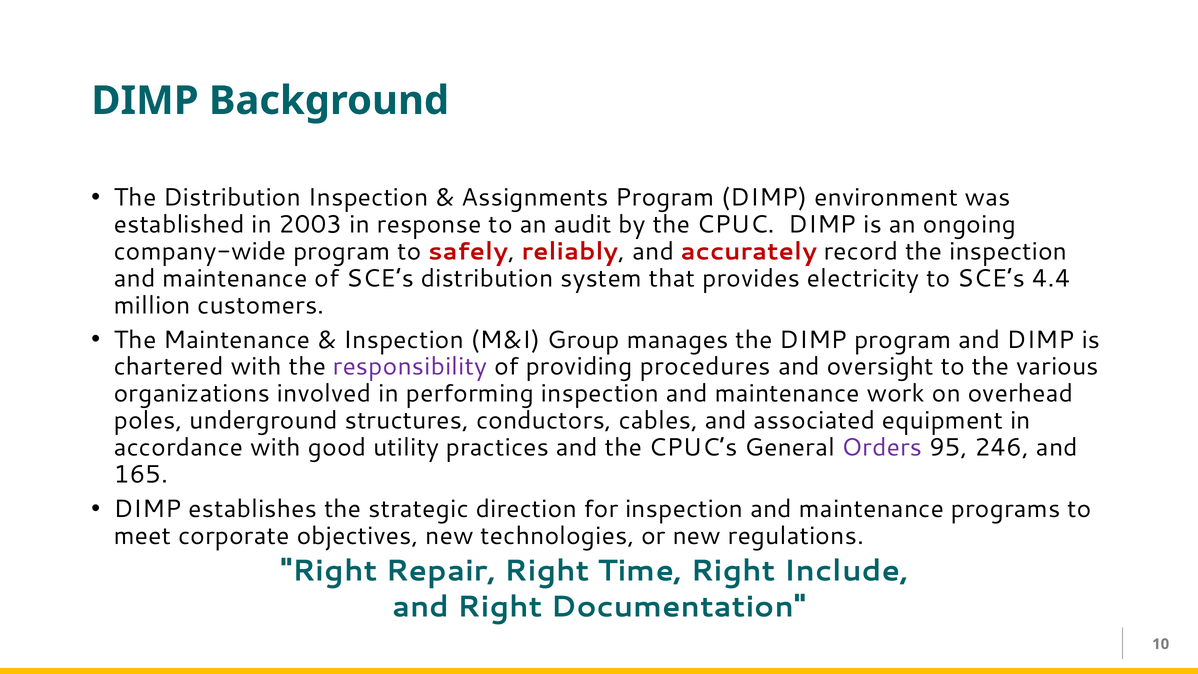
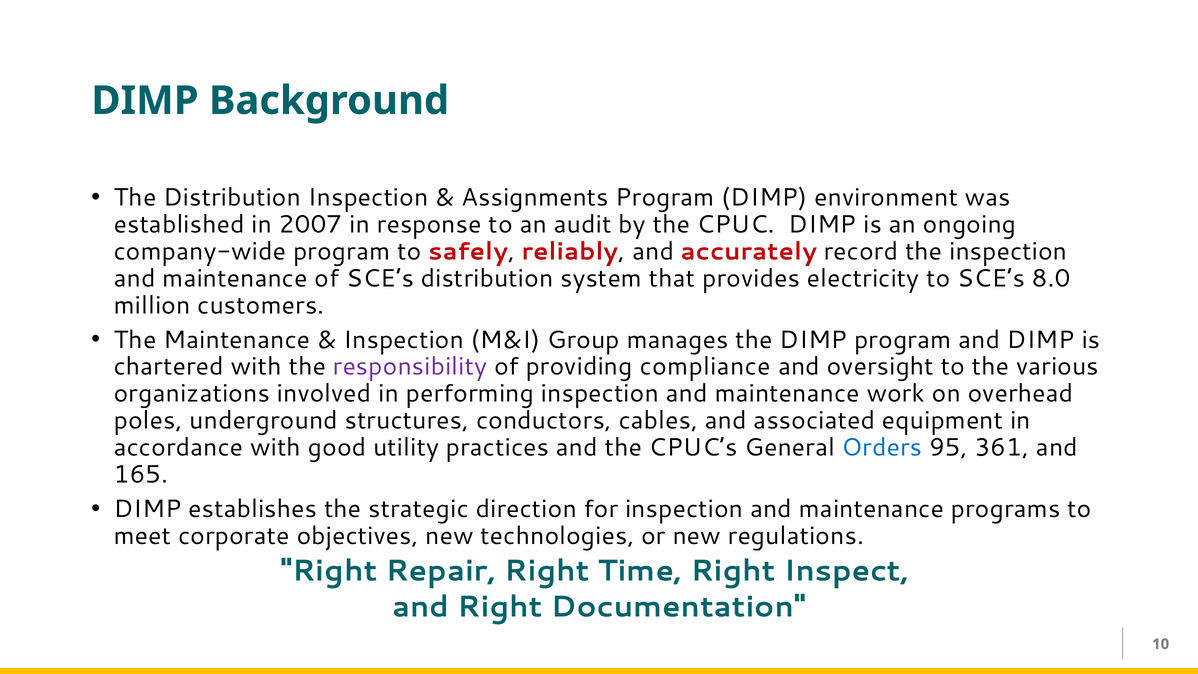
2003: 2003 -> 2007
4.4: 4.4 -> 8.0
procedures: procedures -> compliance
Orders colour: purple -> blue
246: 246 -> 361
Include: Include -> Inspect
